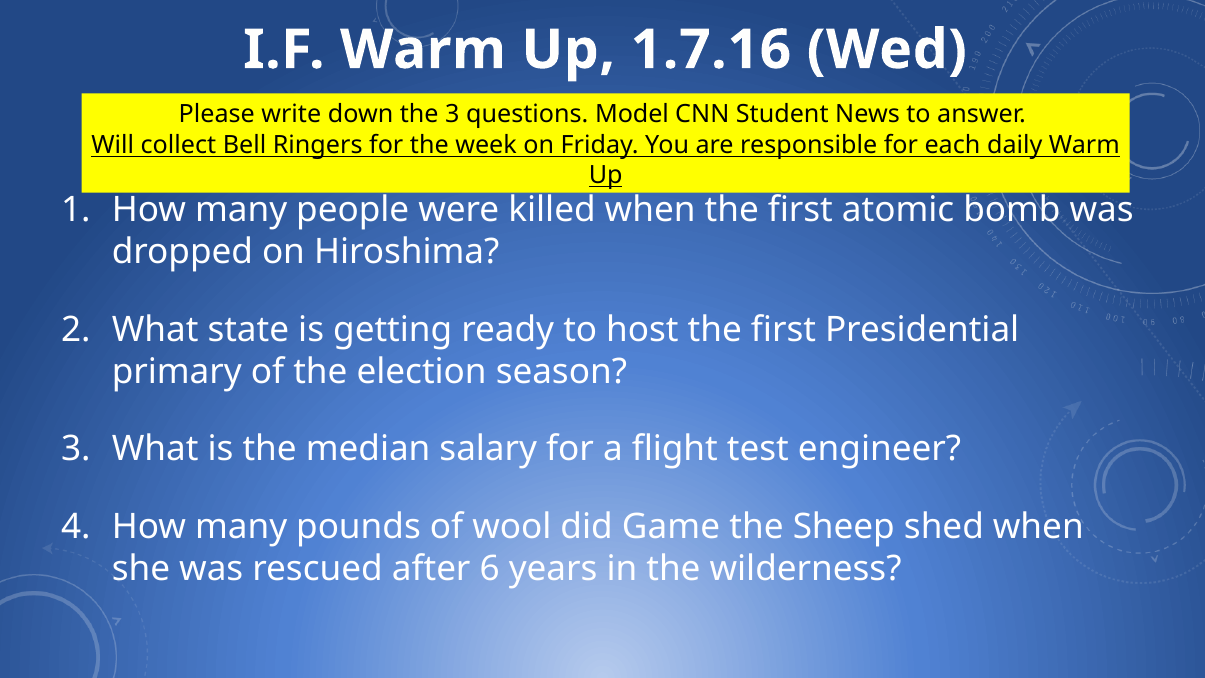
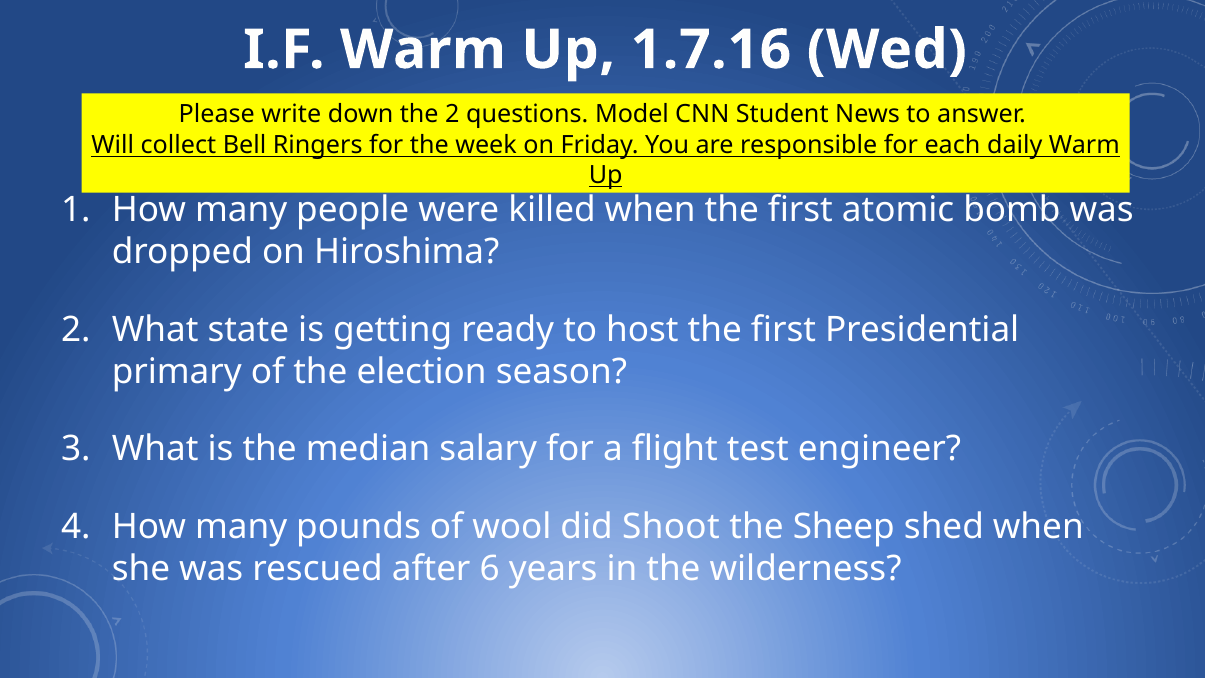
the 3: 3 -> 2
Game: Game -> Shoot
